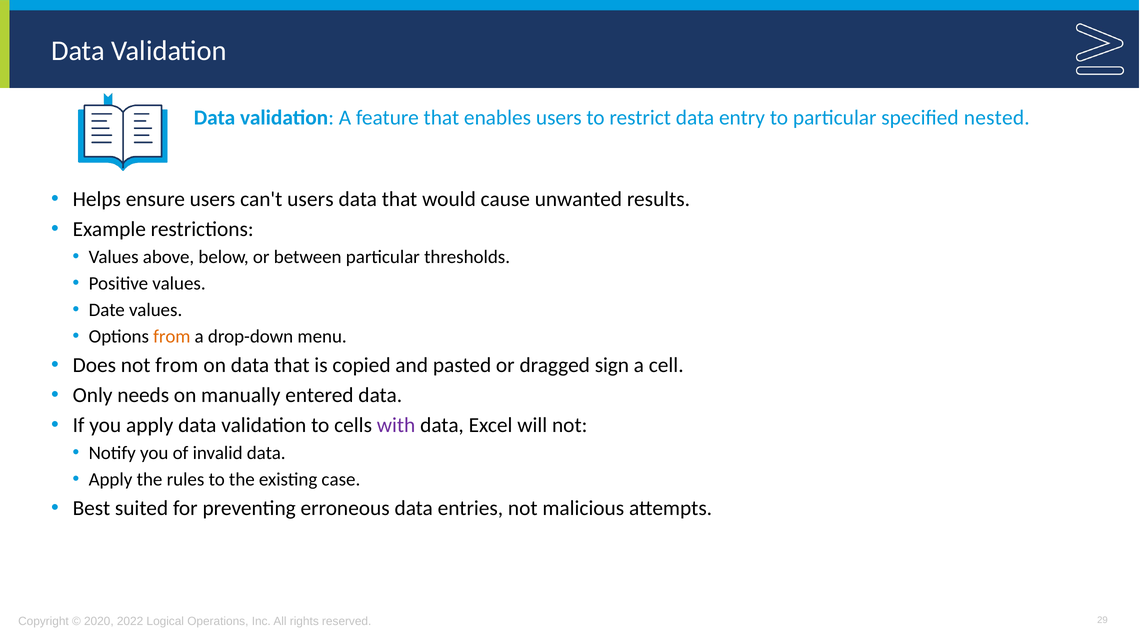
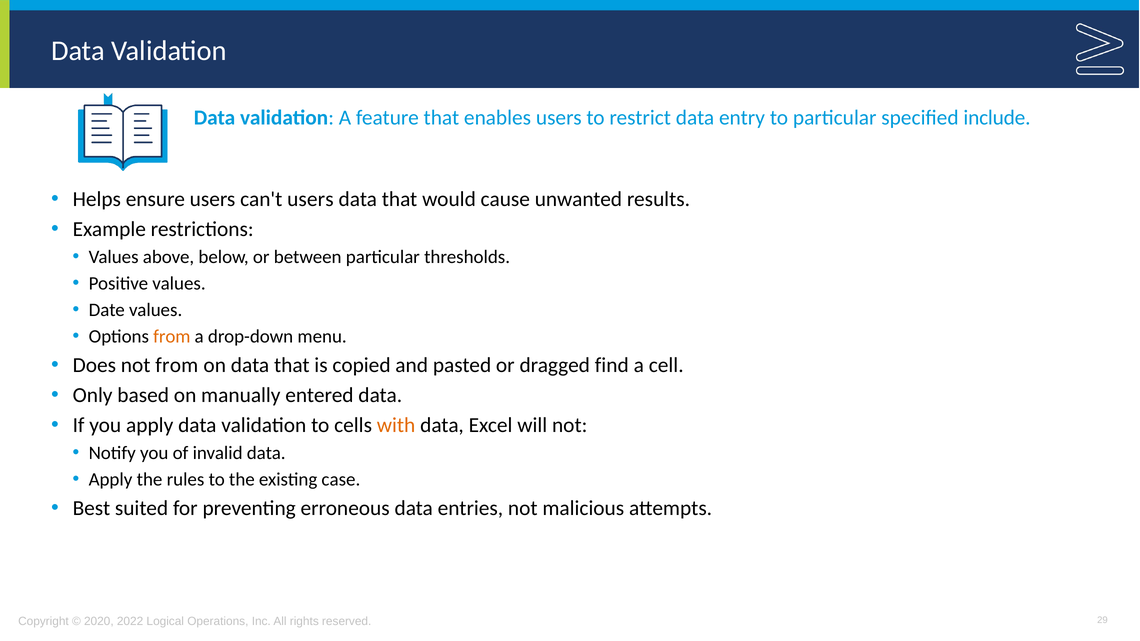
nested: nested -> include
sign: sign -> find
needs: needs -> based
with colour: purple -> orange
